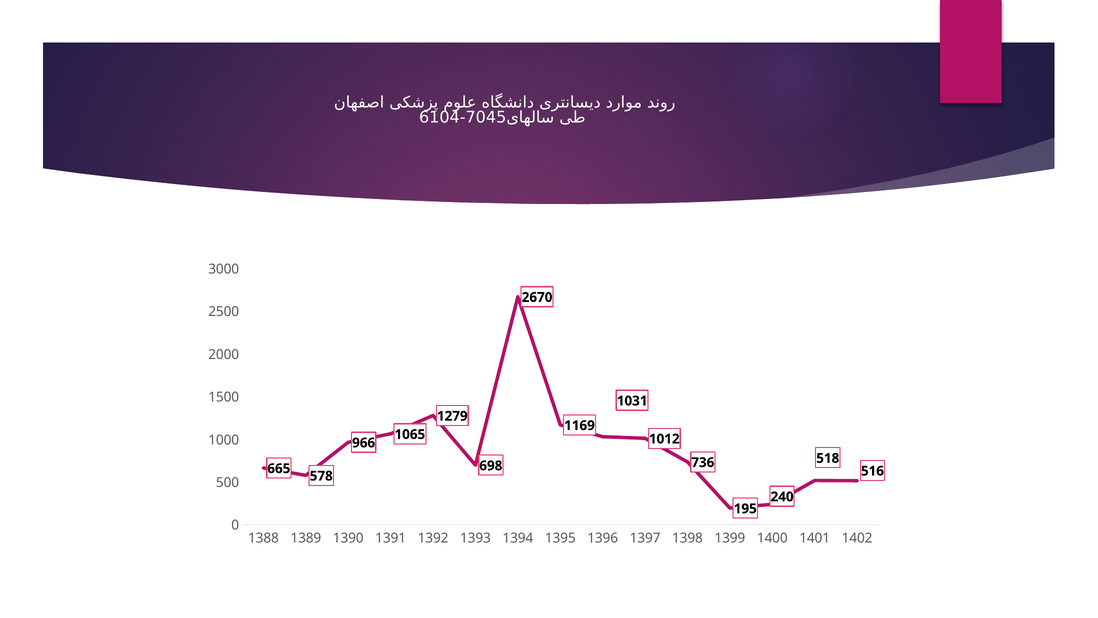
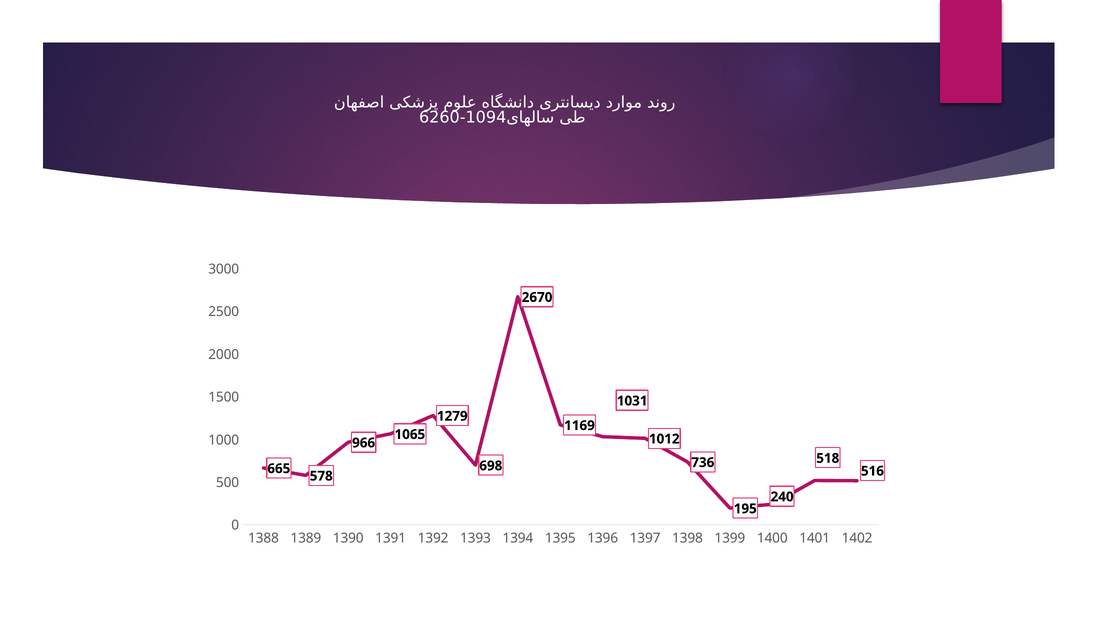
6104: 6104 -> 6260
7045: 7045 -> 1094
